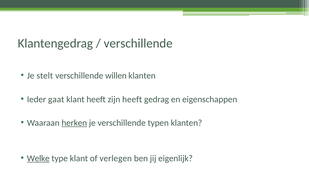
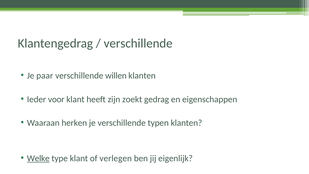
stelt: stelt -> paar
gaat: gaat -> voor
zijn heeft: heeft -> zoekt
herken underline: present -> none
